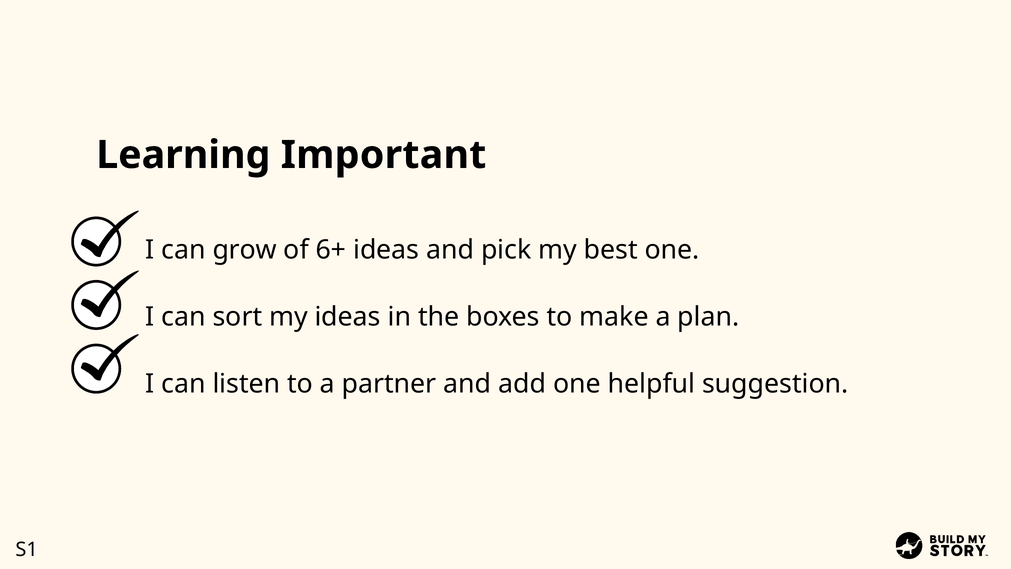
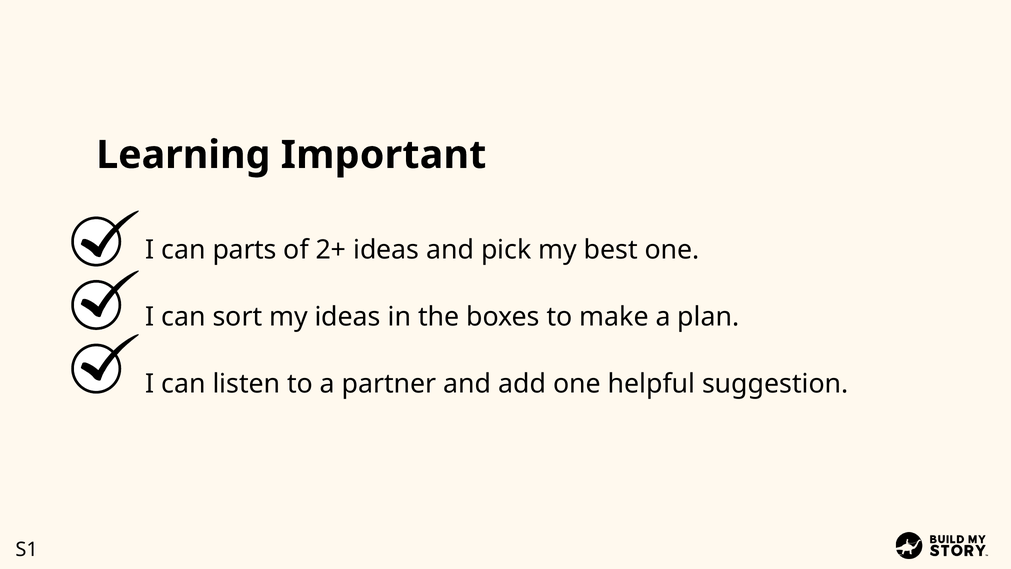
grow: grow -> parts
6+: 6+ -> 2+
